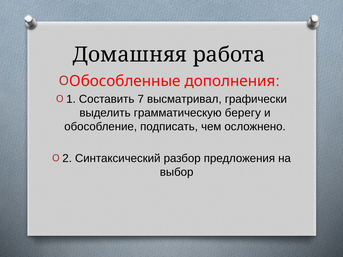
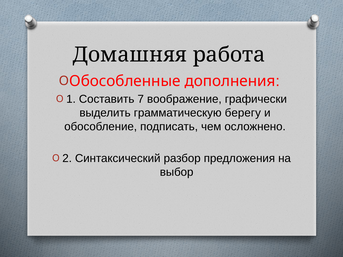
высматривал: высматривал -> воображение
